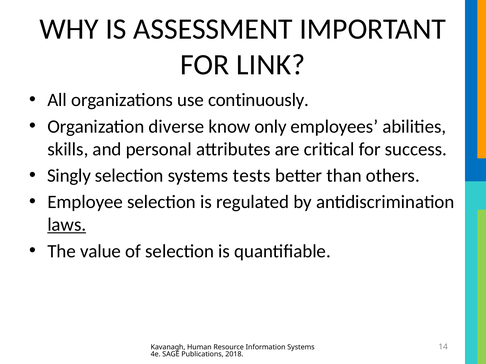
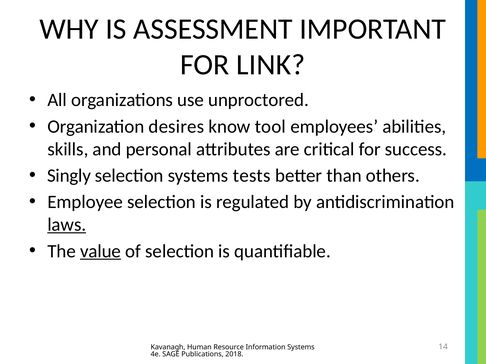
continuously: continuously -> unproctored
diverse: diverse -> desires
only: only -> tool
value underline: none -> present
